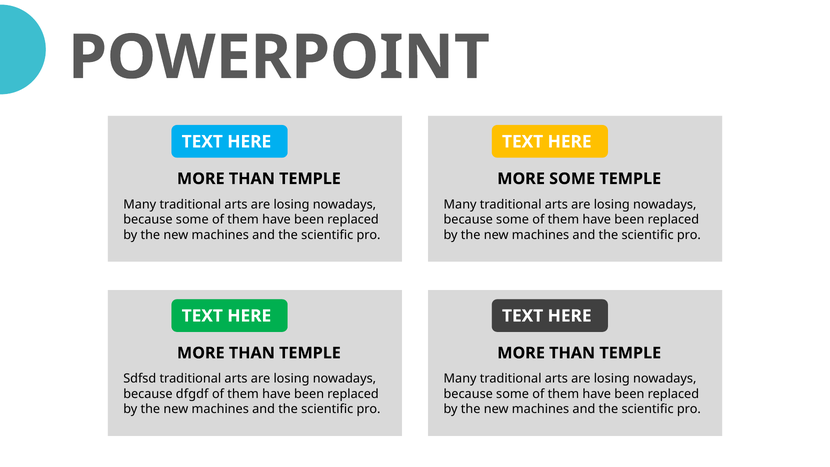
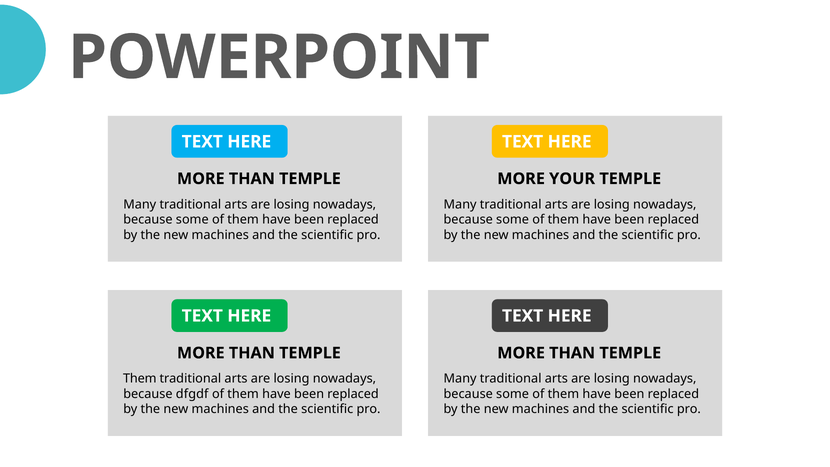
MORE SOME: SOME -> YOUR
Sdfsd at (140, 379): Sdfsd -> Them
